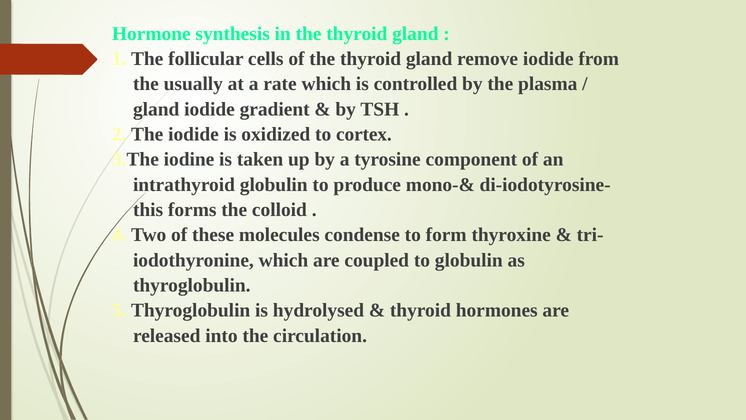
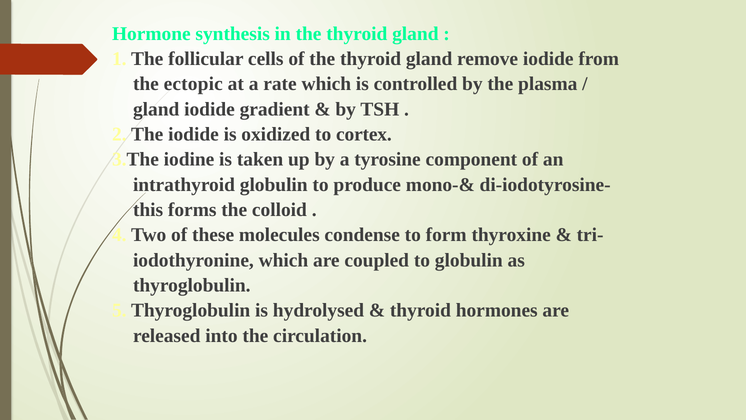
usually: usually -> ectopic
